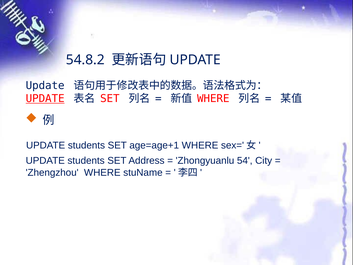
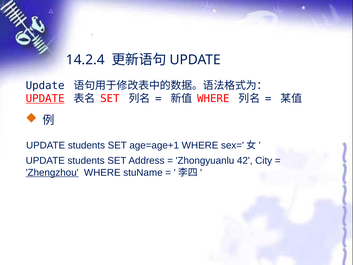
54.8.2: 54.8.2 -> 14.2.4
54: 54 -> 42
Zhengzhou underline: none -> present
